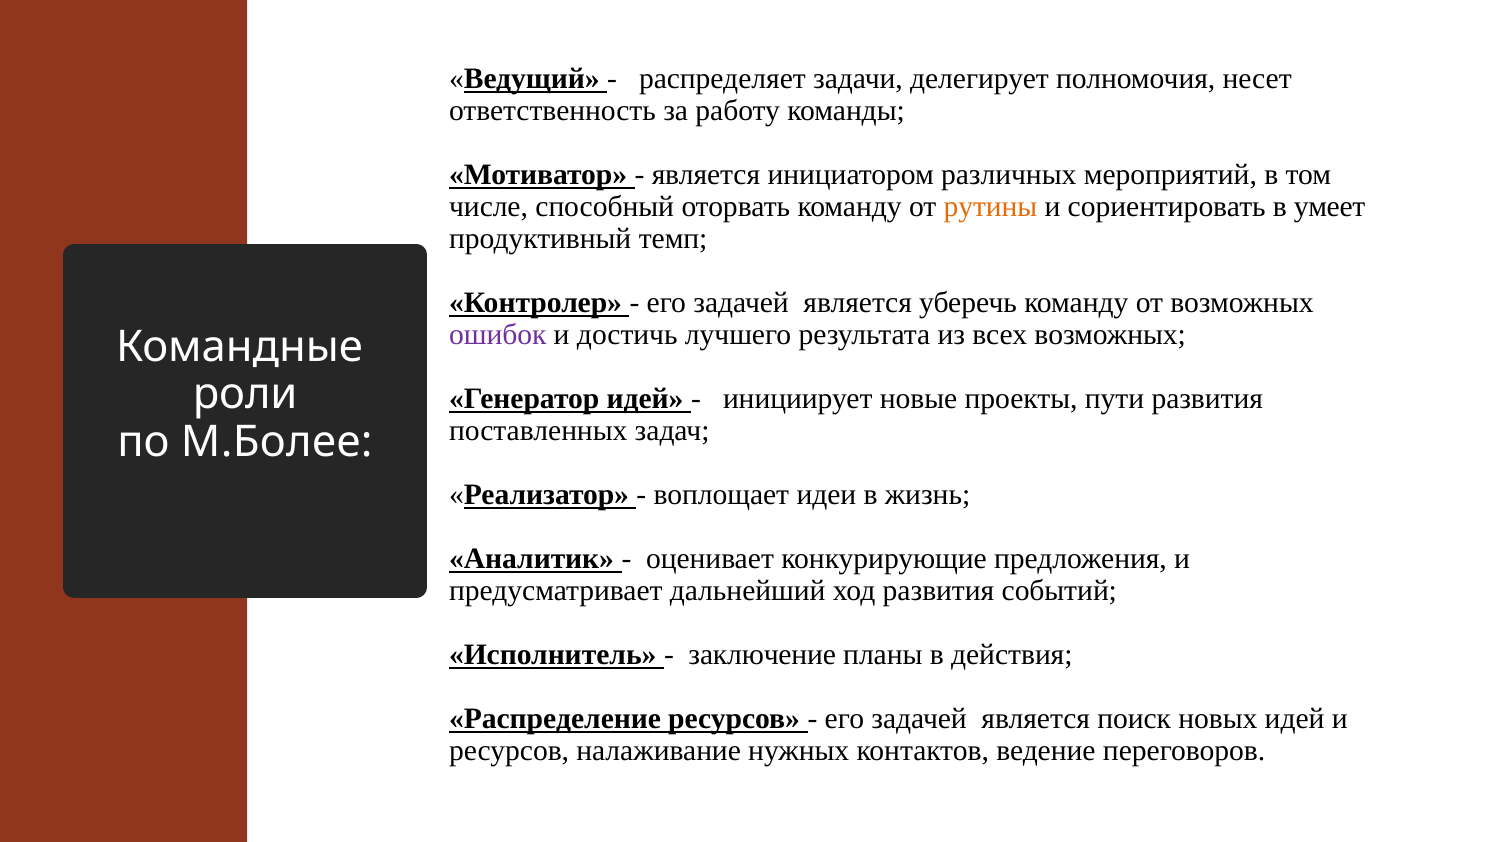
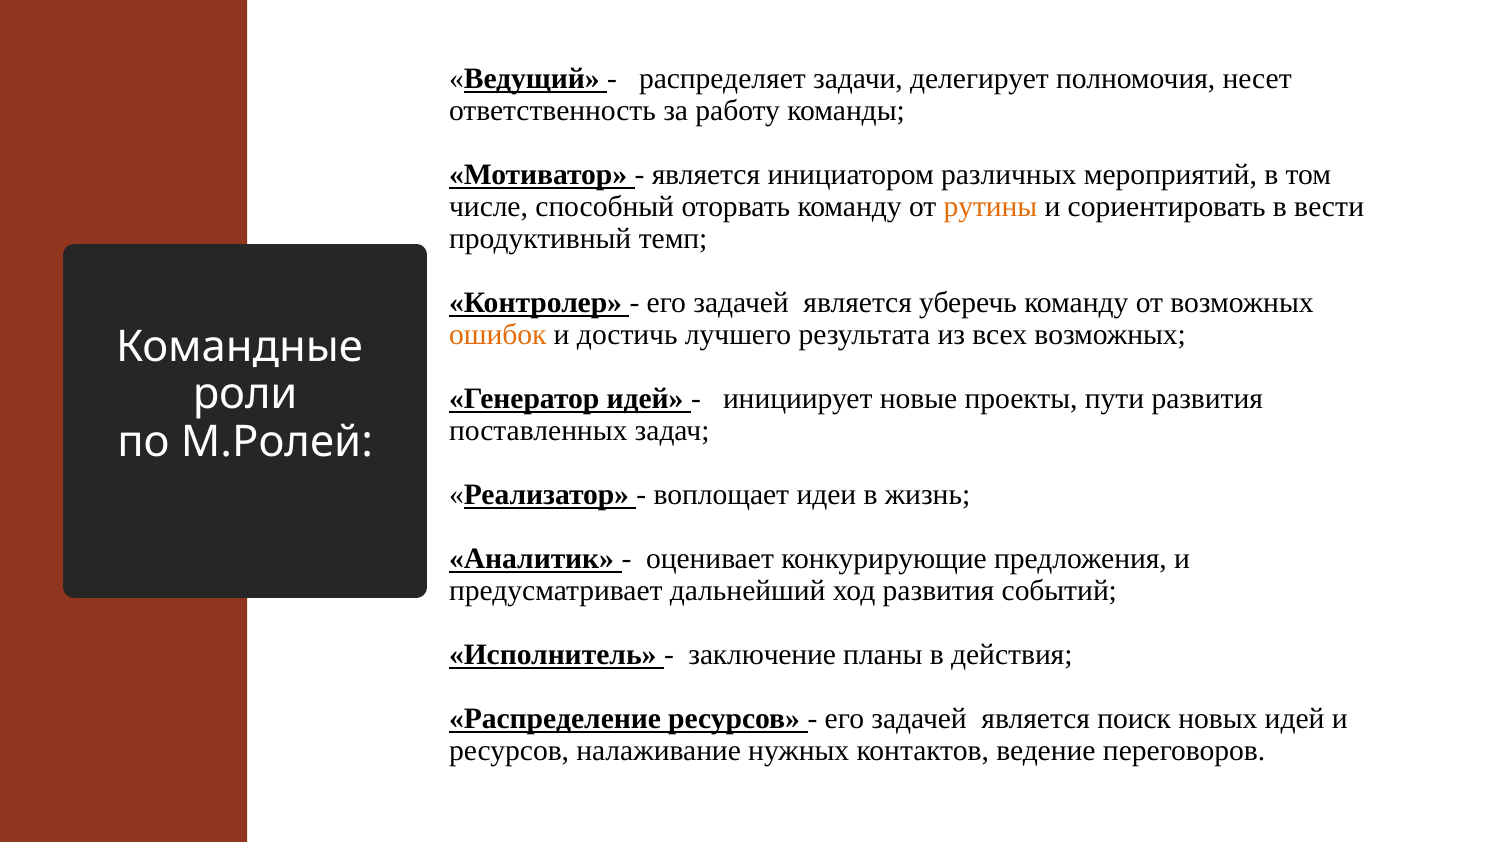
умеет: умеет -> вести
ошибок colour: purple -> orange
М.Более: М.Более -> М.Ролей
